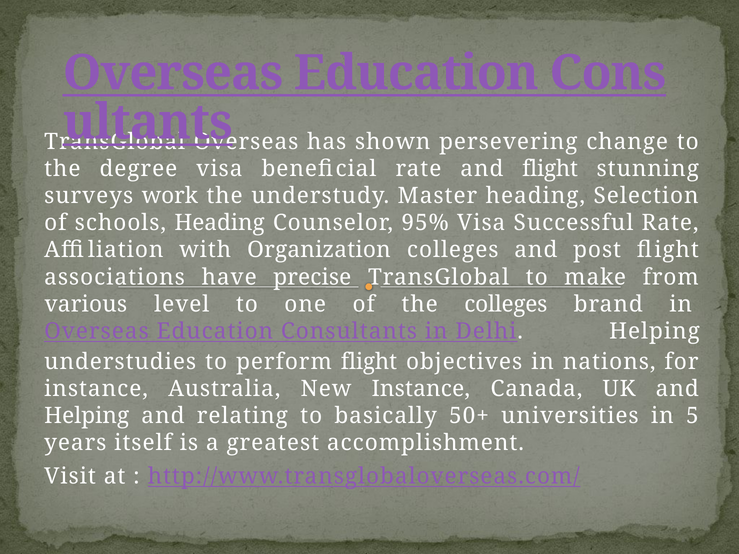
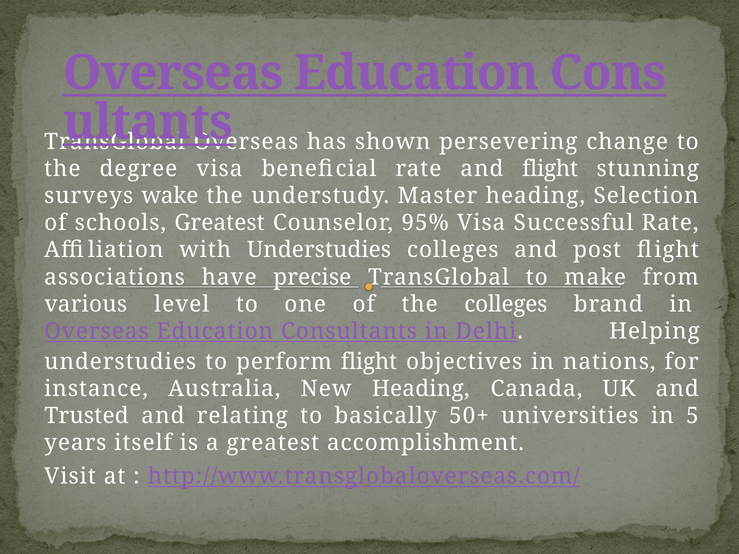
work: work -> wake
schools Heading: Heading -> Greatest
with Organization: Organization -> Understudies
New Instance: Instance -> Heading
Helping at (87, 416): Helping -> Trusted
